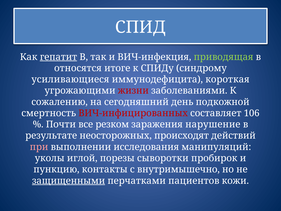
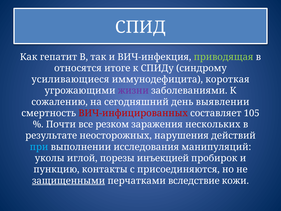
гепатит underline: present -> none
жизни colour: red -> purple
подкожной: подкожной -> выявлении
106: 106 -> 105
нарушение: нарушение -> нескольких
происходят: происходят -> нарушения
при colour: pink -> light blue
сыворотки: сыворотки -> инъекцией
внутримышечно: внутримышечно -> присоединяются
пациентов: пациентов -> вследствие
